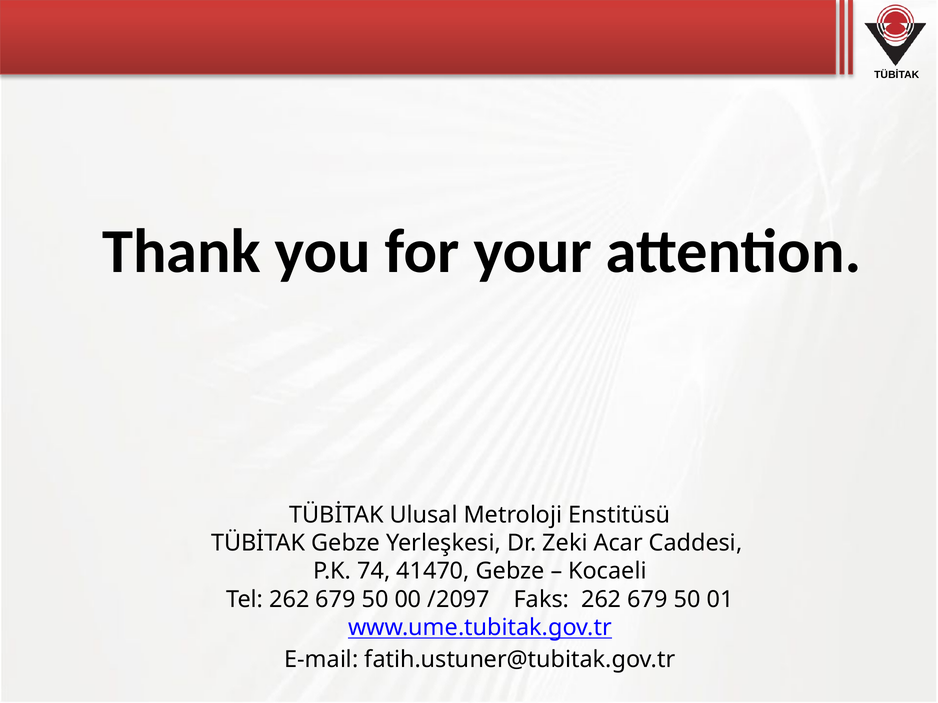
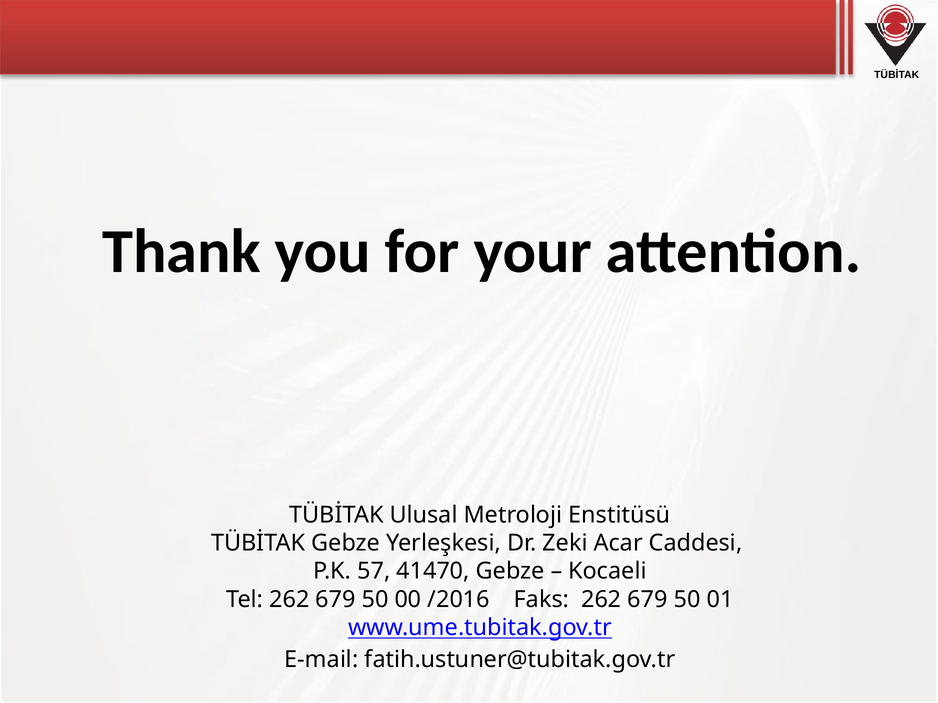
74: 74 -> 57
/2097: /2097 -> /2016
